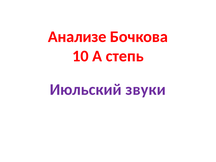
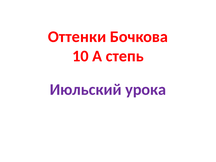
Анализе: Анализе -> Оттенки
звуки: звуки -> урока
